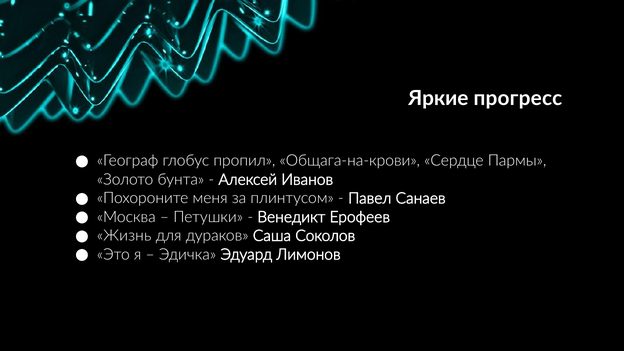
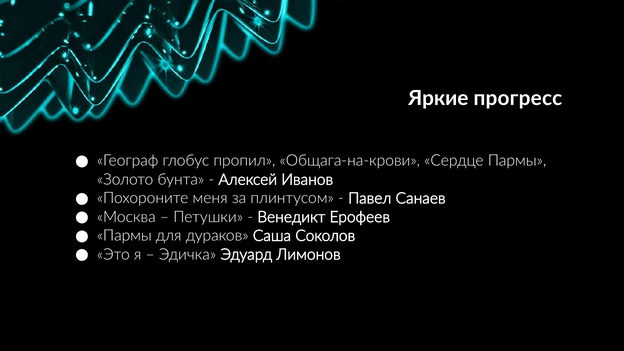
Жизнь at (124, 236): Жизнь -> Пармы
